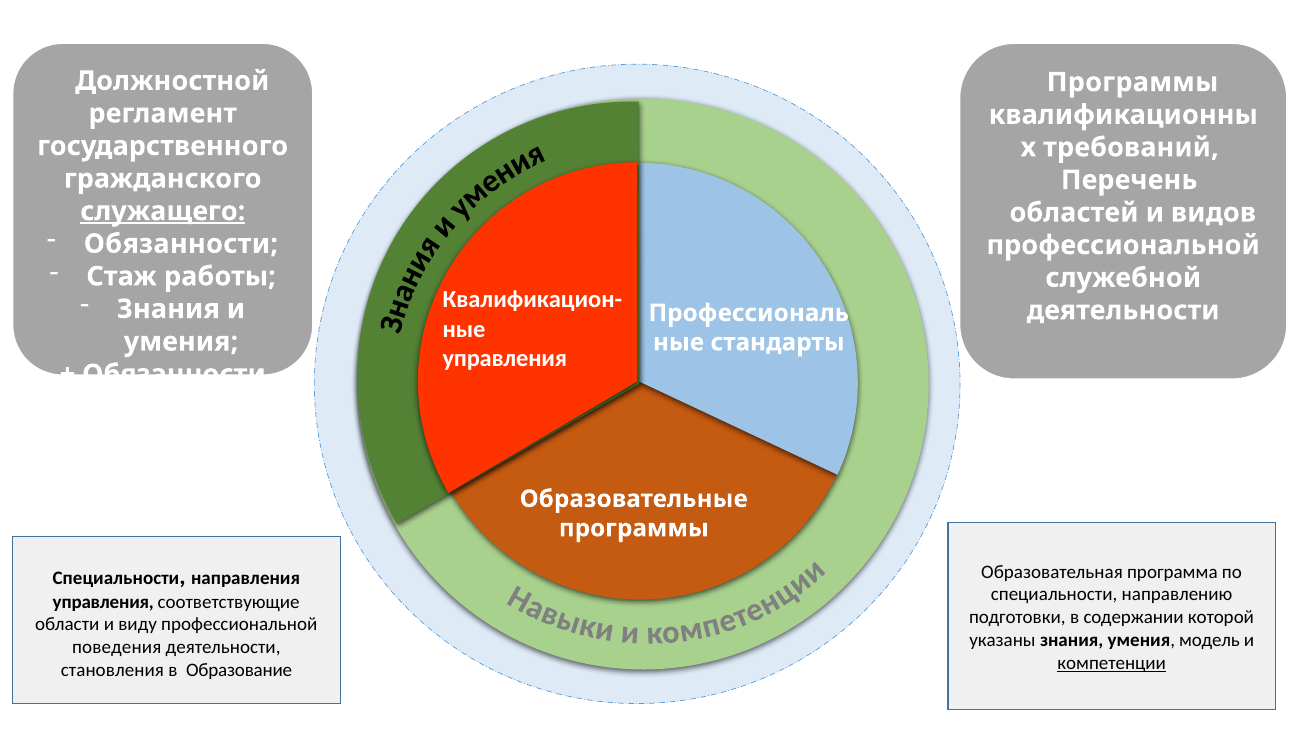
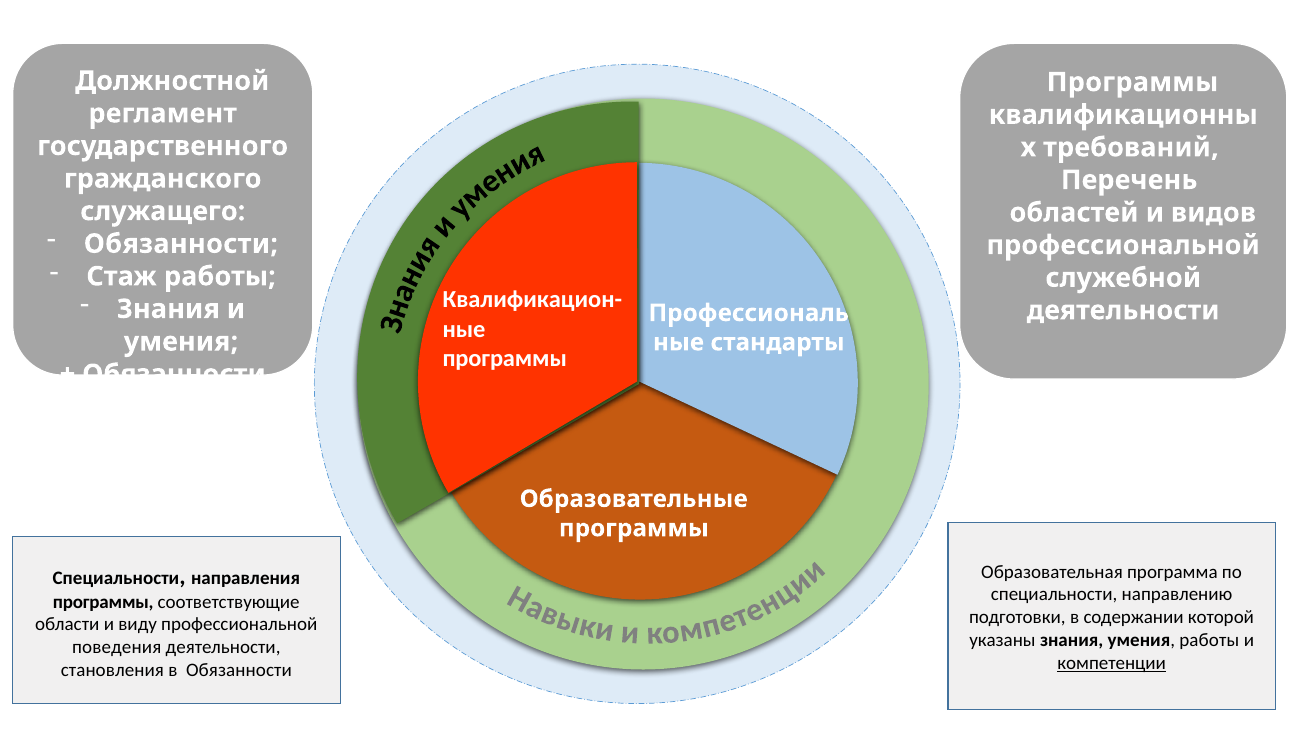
служащего underline: present -> none
управления at (505, 359): управления -> программы
управления at (103, 602): управления -> программы
умения модель: модель -> работы
в Образование: Образование -> Обязанности
